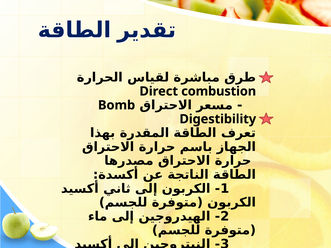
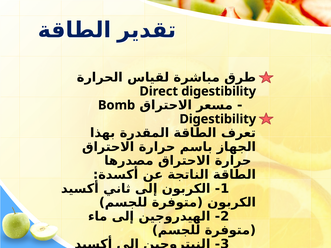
Direct combustion: combustion -> digestibility
